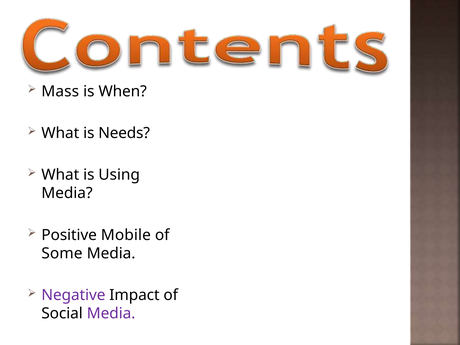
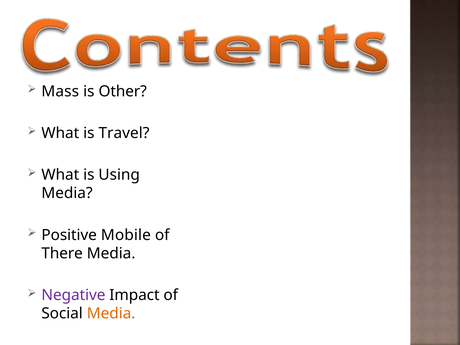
When: When -> Other
Needs: Needs -> Travel
Some: Some -> There
Media at (111, 314) colour: purple -> orange
